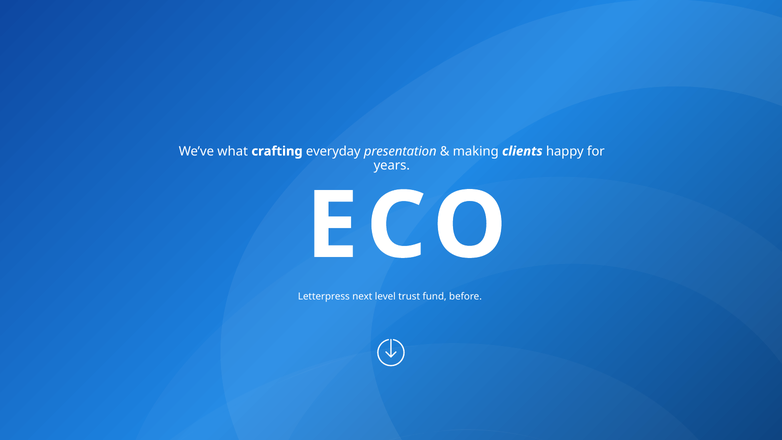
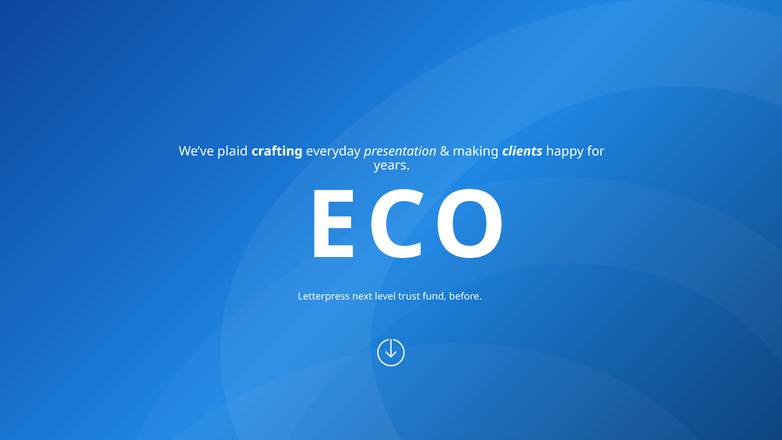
what: what -> plaid
